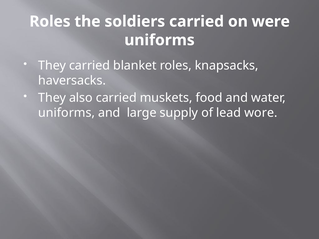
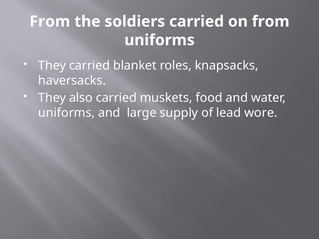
Roles at (50, 22): Roles -> From
on were: were -> from
